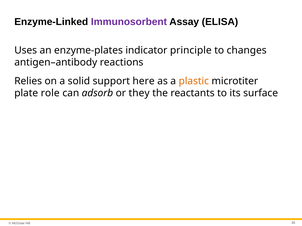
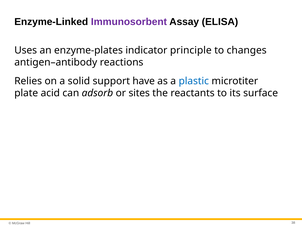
here: here -> have
plastic colour: orange -> blue
role: role -> acid
they: they -> sites
